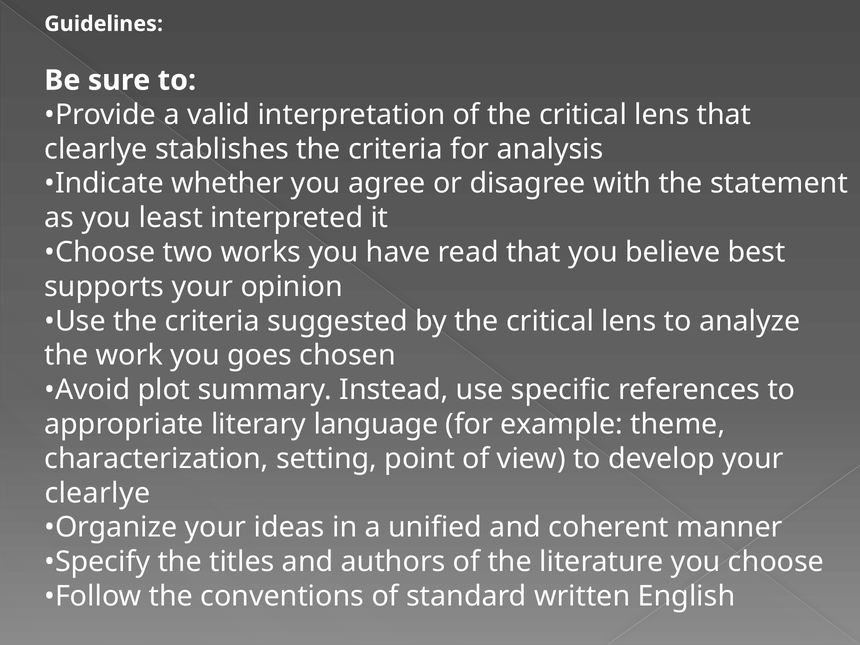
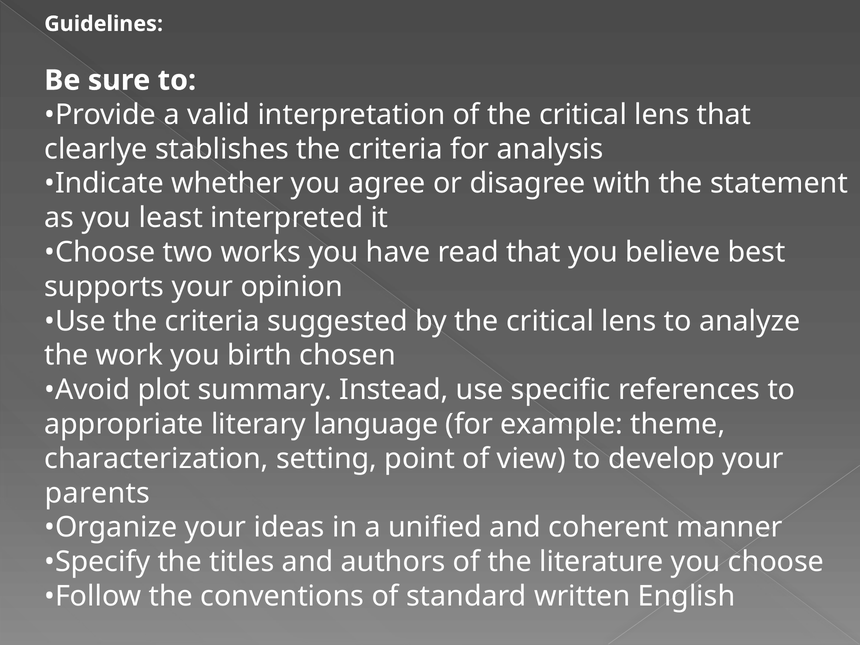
goes: goes -> birth
clearlye at (97, 493): clearlye -> parents
